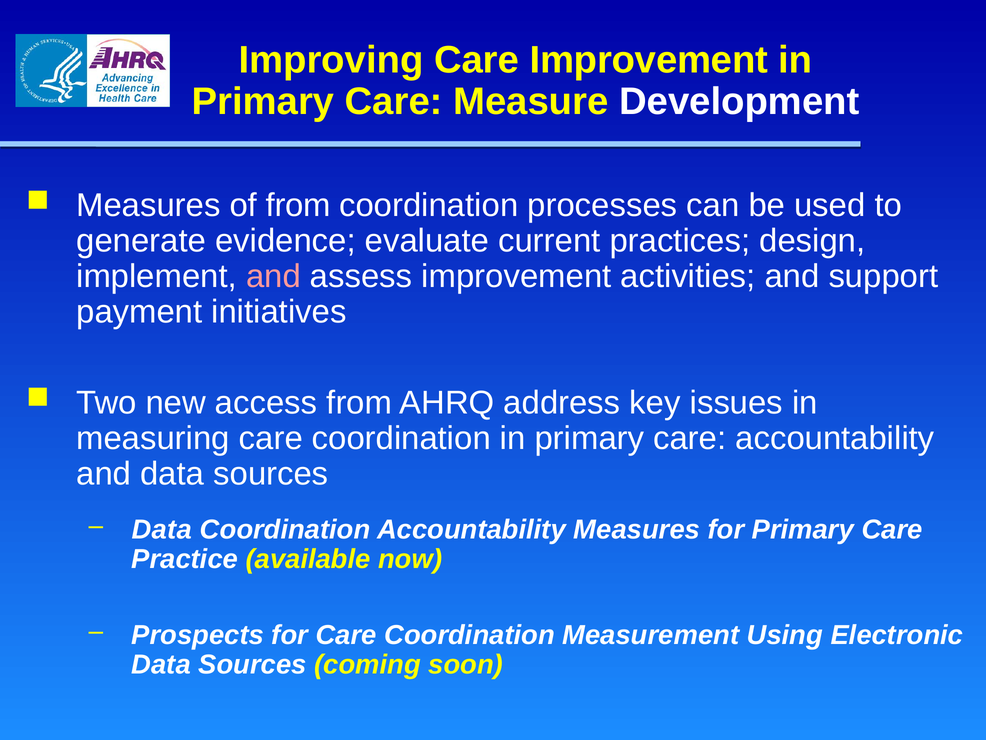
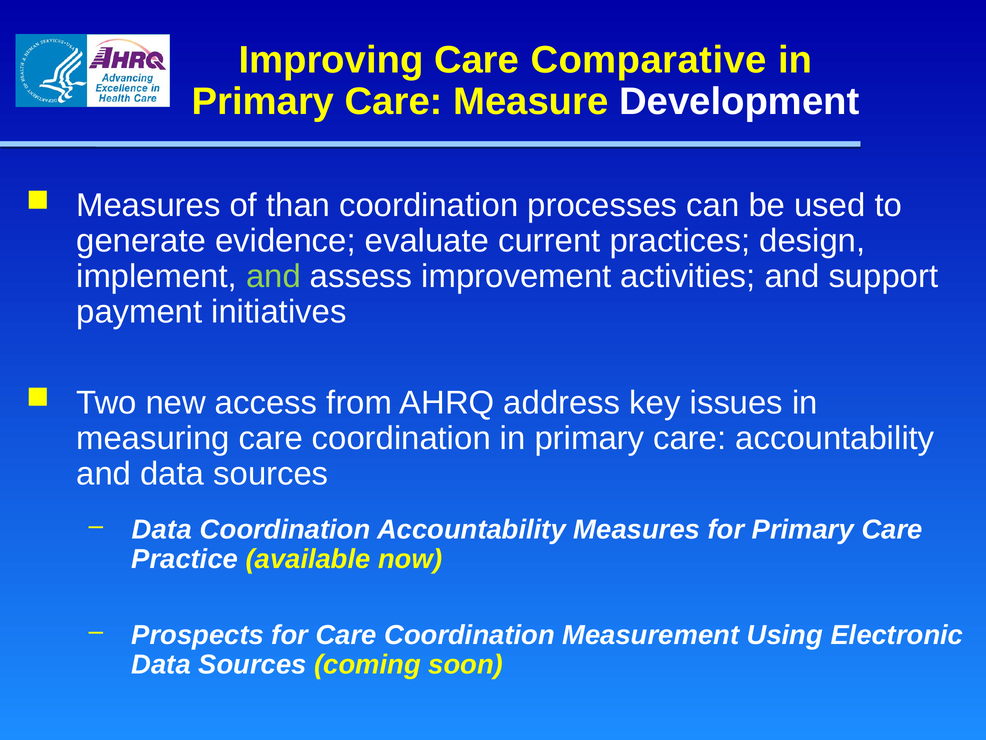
Care Improvement: Improvement -> Comparative
of from: from -> than
and at (273, 276) colour: pink -> light green
